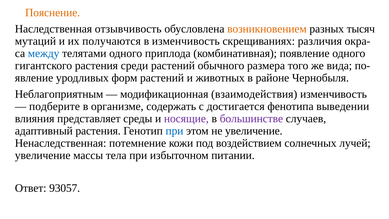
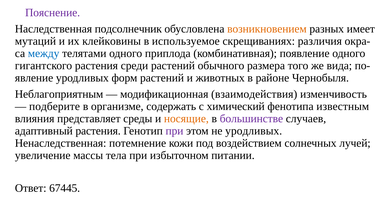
Пояснение colour: orange -> purple
отзывчивость: отзывчивость -> подсолнечник
тысяч: тысяч -> имеет
получаются: получаются -> клейковины
в изменчивость: изменчивость -> используемое
достигается: достигается -> химический
выведении: выведении -> известным
носящие colour: purple -> orange
при at (174, 131) colour: blue -> purple
увеличение: увеличение -> уродливых
93057: 93057 -> 67445
